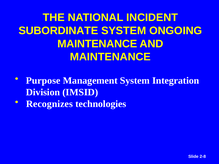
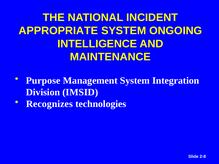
SUBORDINATE: SUBORDINATE -> APPROPRIATE
MAINTENANCE at (97, 44): MAINTENANCE -> INTELLIGENCE
